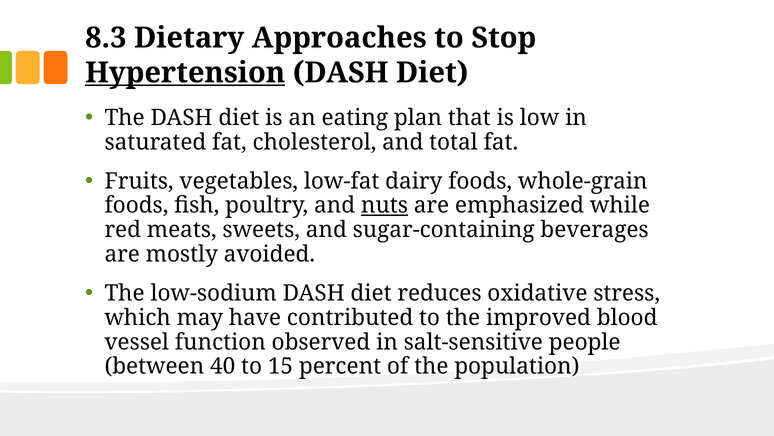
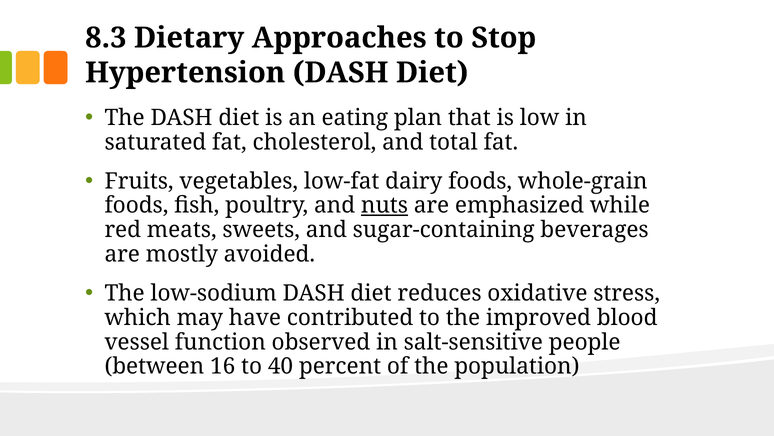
Hypertension underline: present -> none
40: 40 -> 16
15: 15 -> 40
